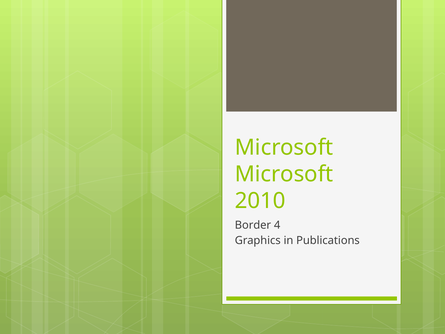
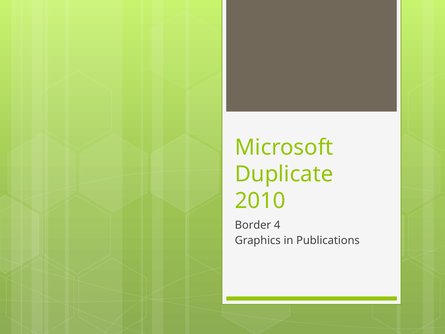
Microsoft at (284, 174): Microsoft -> Duplicate
